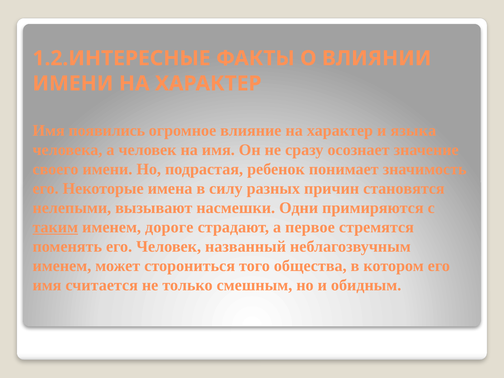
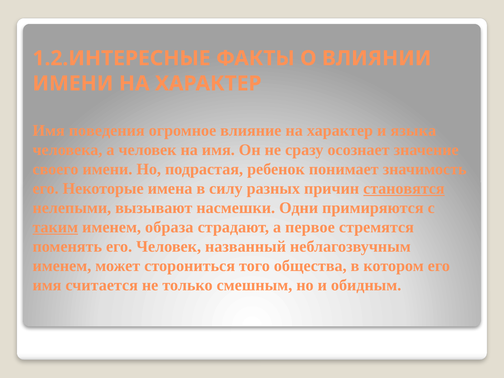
появились: появились -> поведения
становятся underline: none -> present
дороге: дороге -> образа
